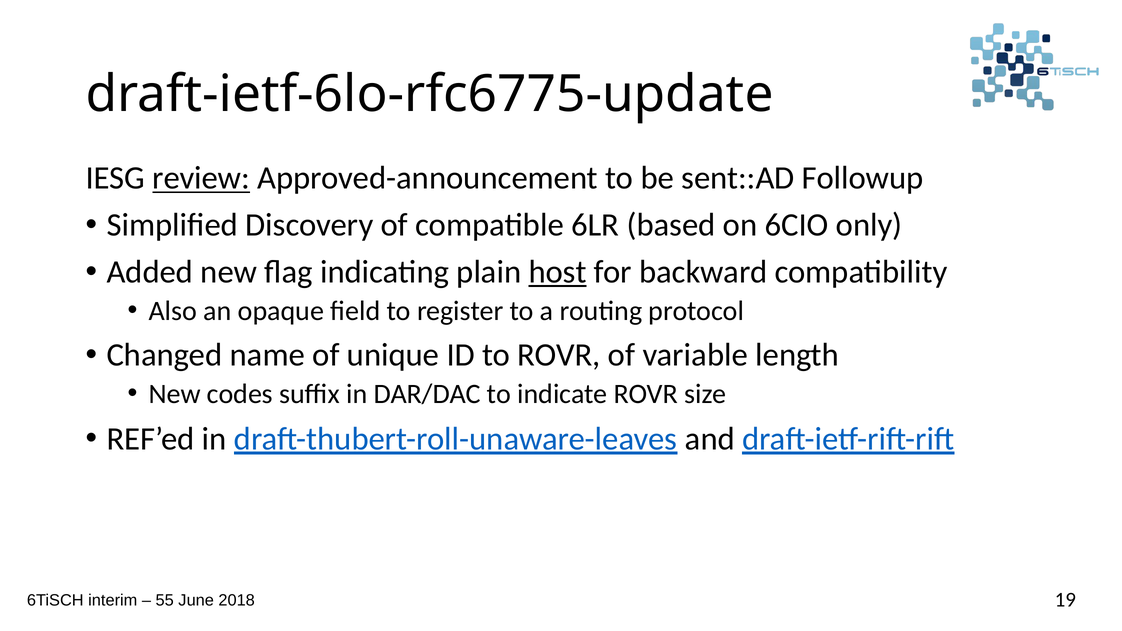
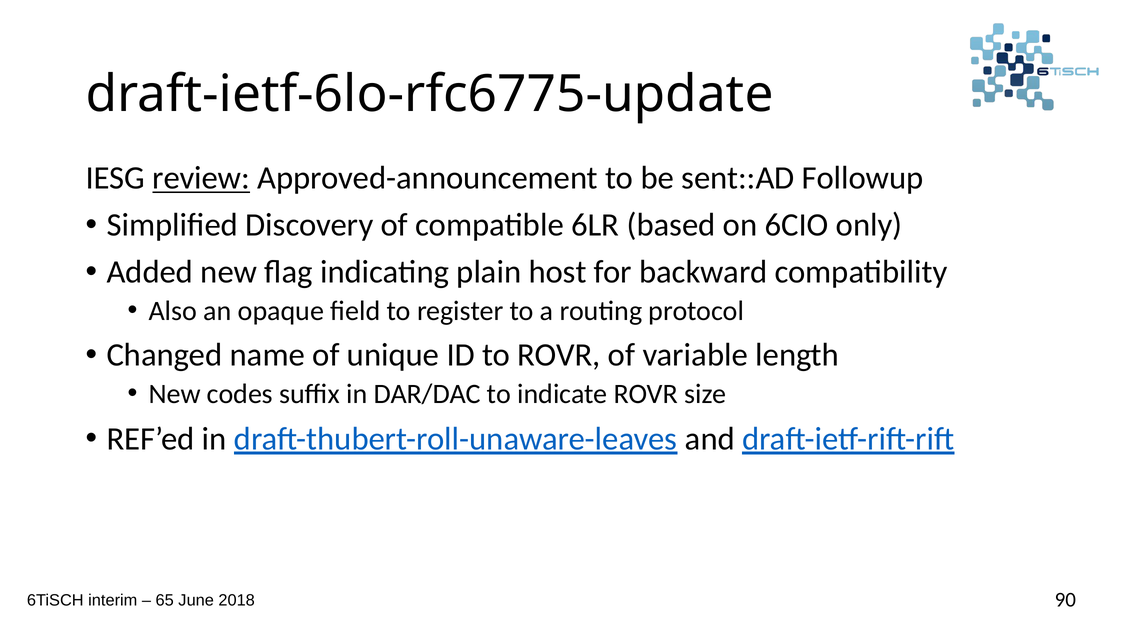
host underline: present -> none
55: 55 -> 65
19: 19 -> 90
